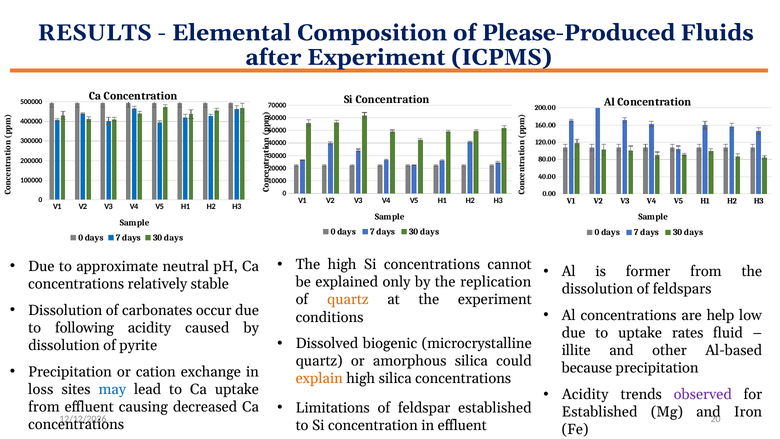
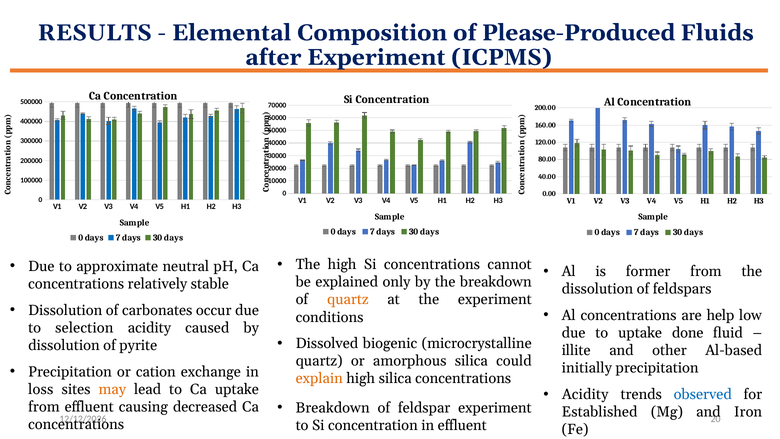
the replication: replication -> breakdown
following: following -> selection
rates: rates -> done
because: because -> initially
may colour: blue -> orange
observed colour: purple -> blue
Limitations at (333, 408): Limitations -> Breakdown
feldspar established: established -> experiment
